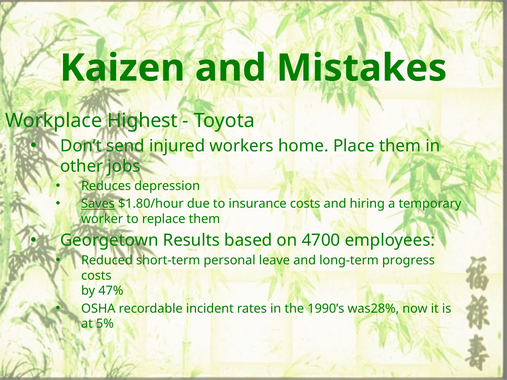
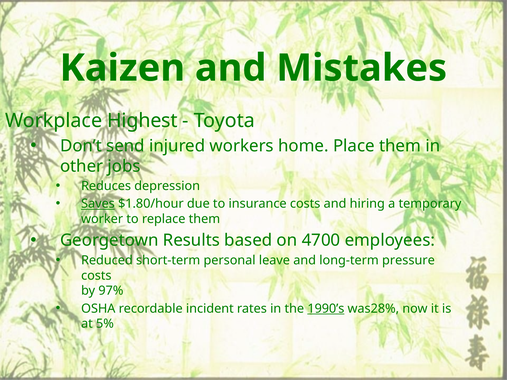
progress: progress -> pressure
47%: 47% -> 97%
1990’s underline: none -> present
